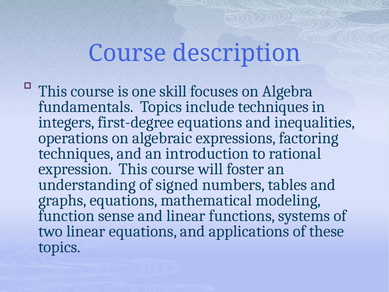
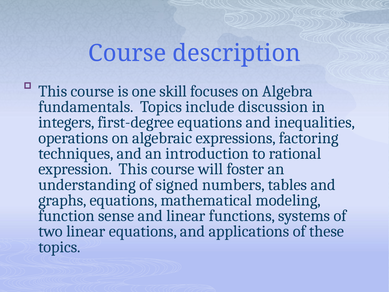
include techniques: techniques -> discussion
